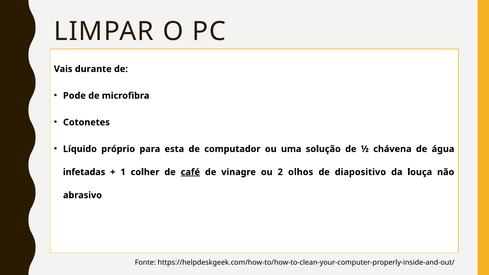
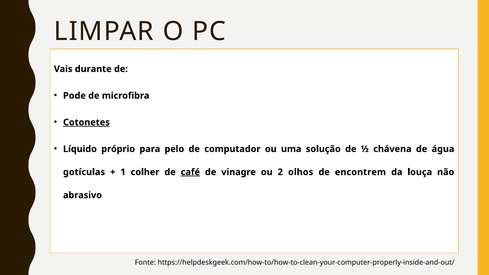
Cotonetes underline: none -> present
esta: esta -> pelo
infetadas: infetadas -> gotículas
diapositivo: diapositivo -> encontrem
